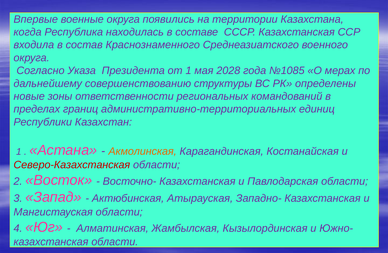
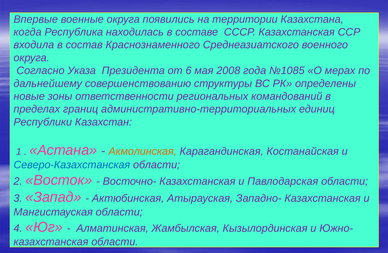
от 1: 1 -> 6
2028: 2028 -> 2008
Северо-Казахстанская colour: red -> blue
